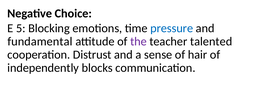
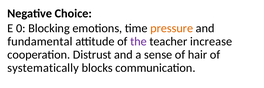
5: 5 -> 0
pressure colour: blue -> orange
talented: talented -> increase
independently: independently -> systematically
